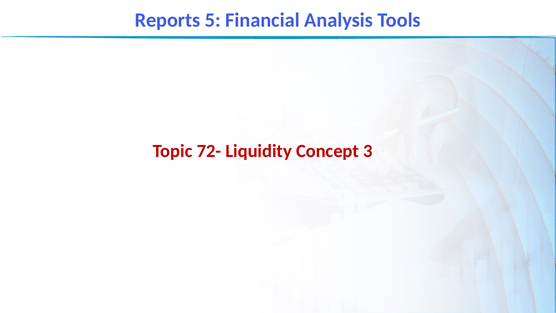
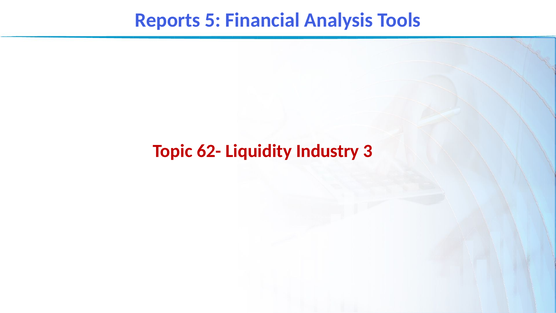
72-: 72- -> 62-
Concept: Concept -> Industry
